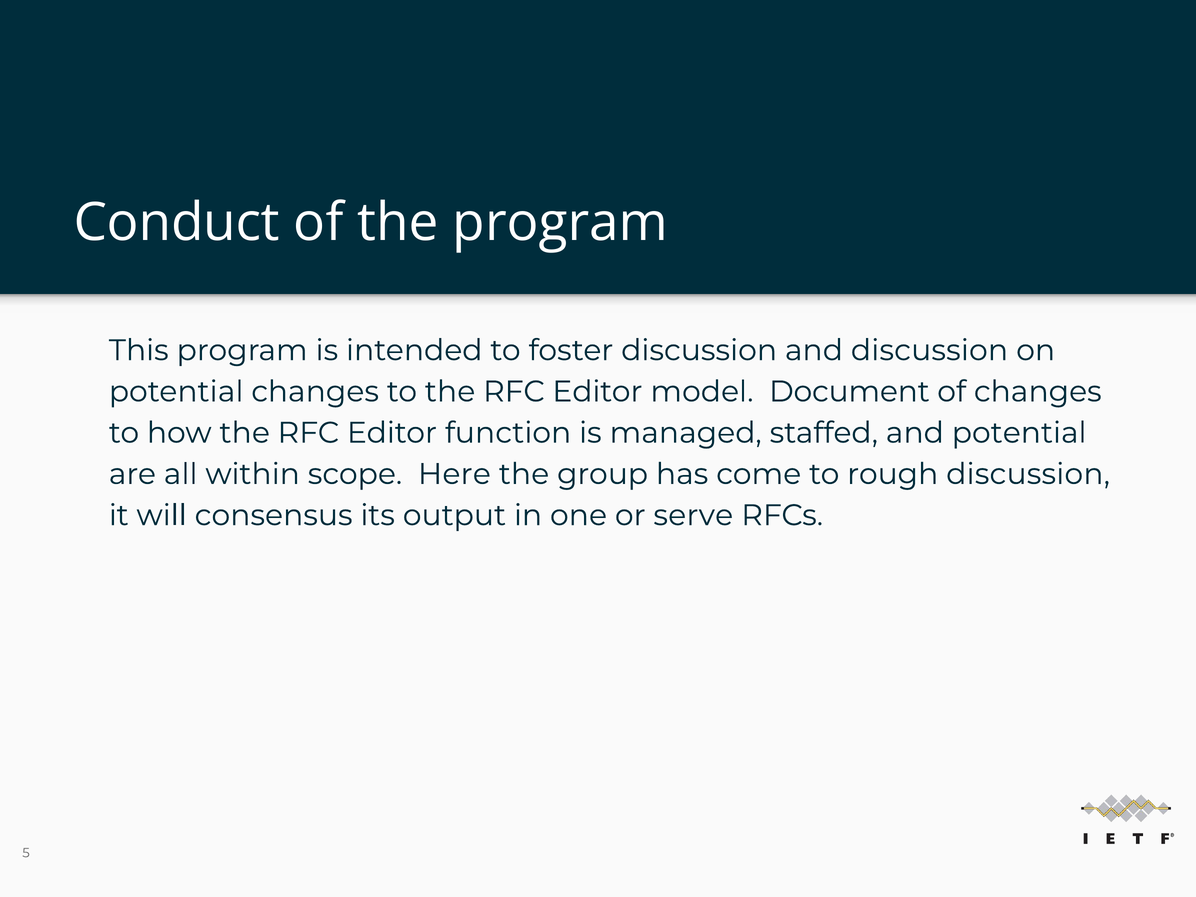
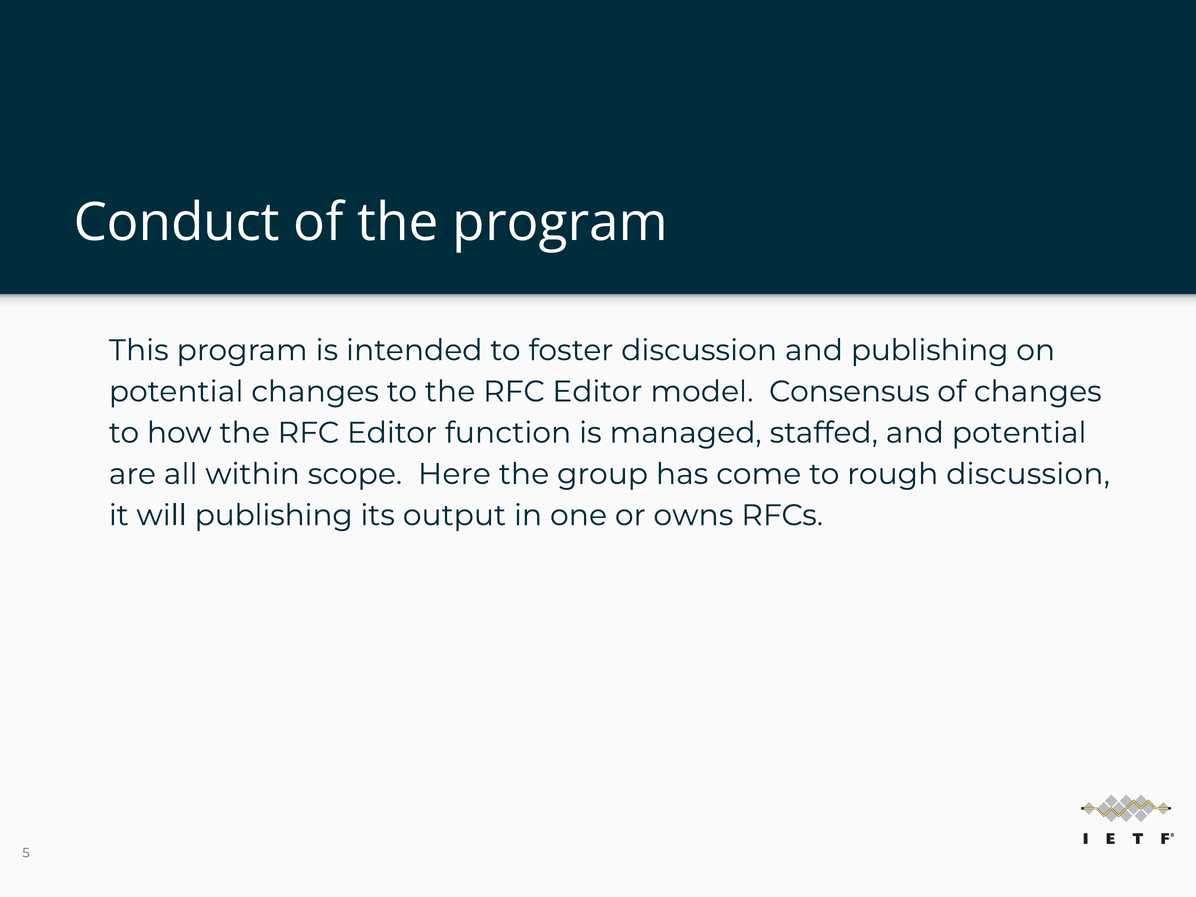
and discussion: discussion -> publishing
Document: Document -> Consensus
will consensus: consensus -> publishing
serve: serve -> owns
